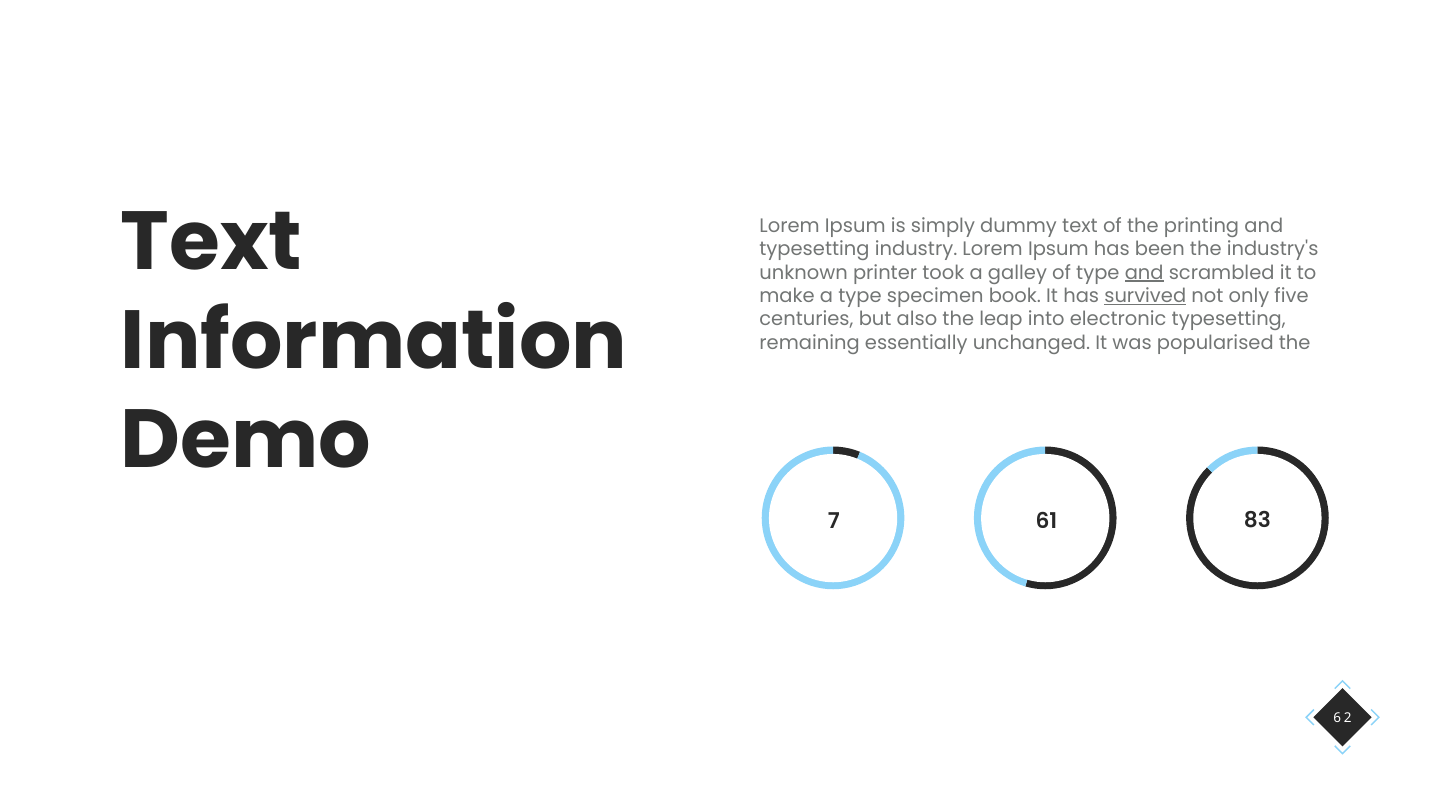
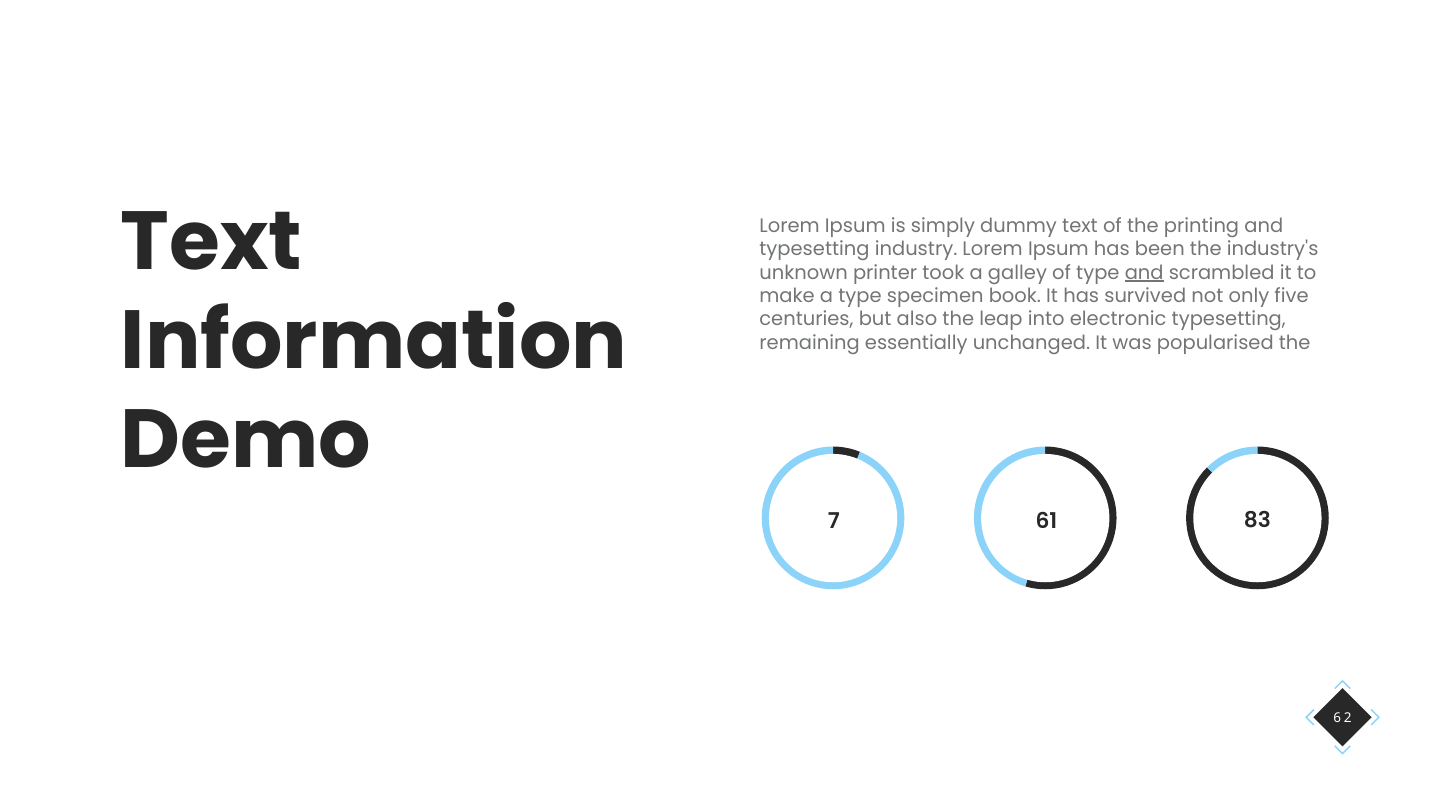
survived underline: present -> none
